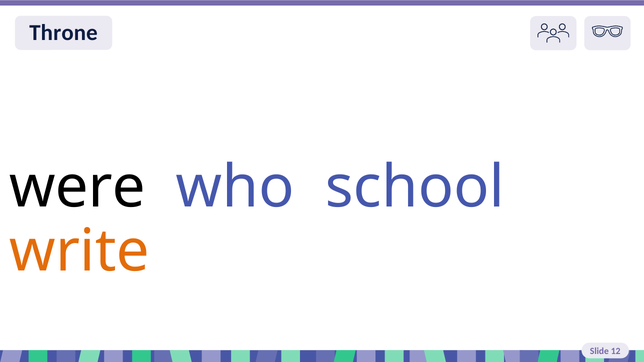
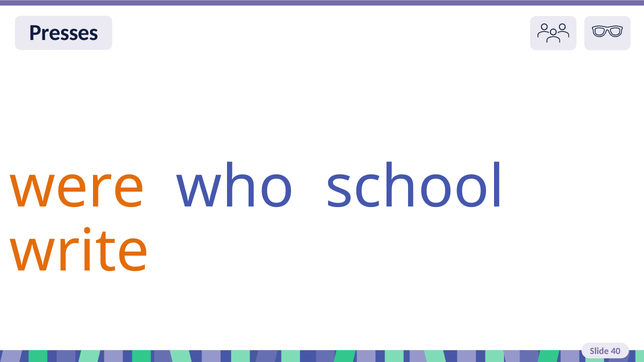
Throne: Throne -> Presses
were colour: black -> orange
12: 12 -> 40
